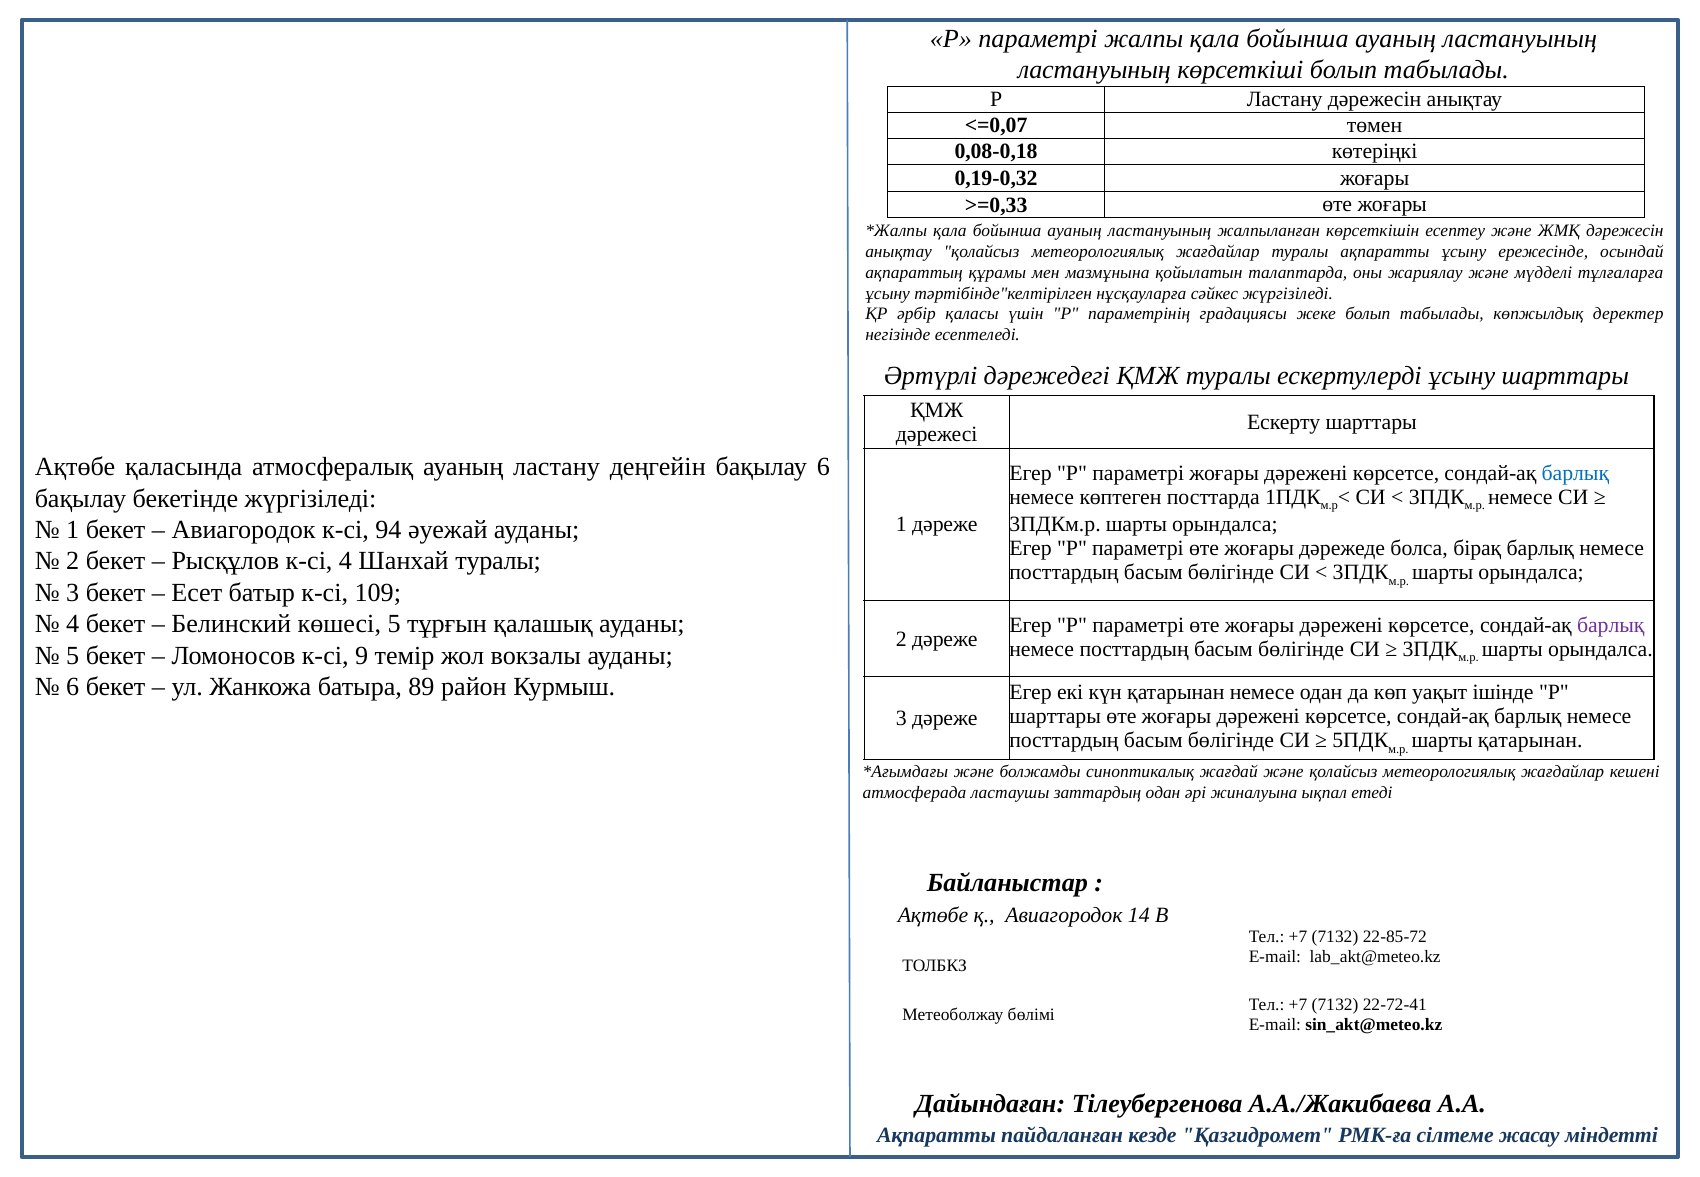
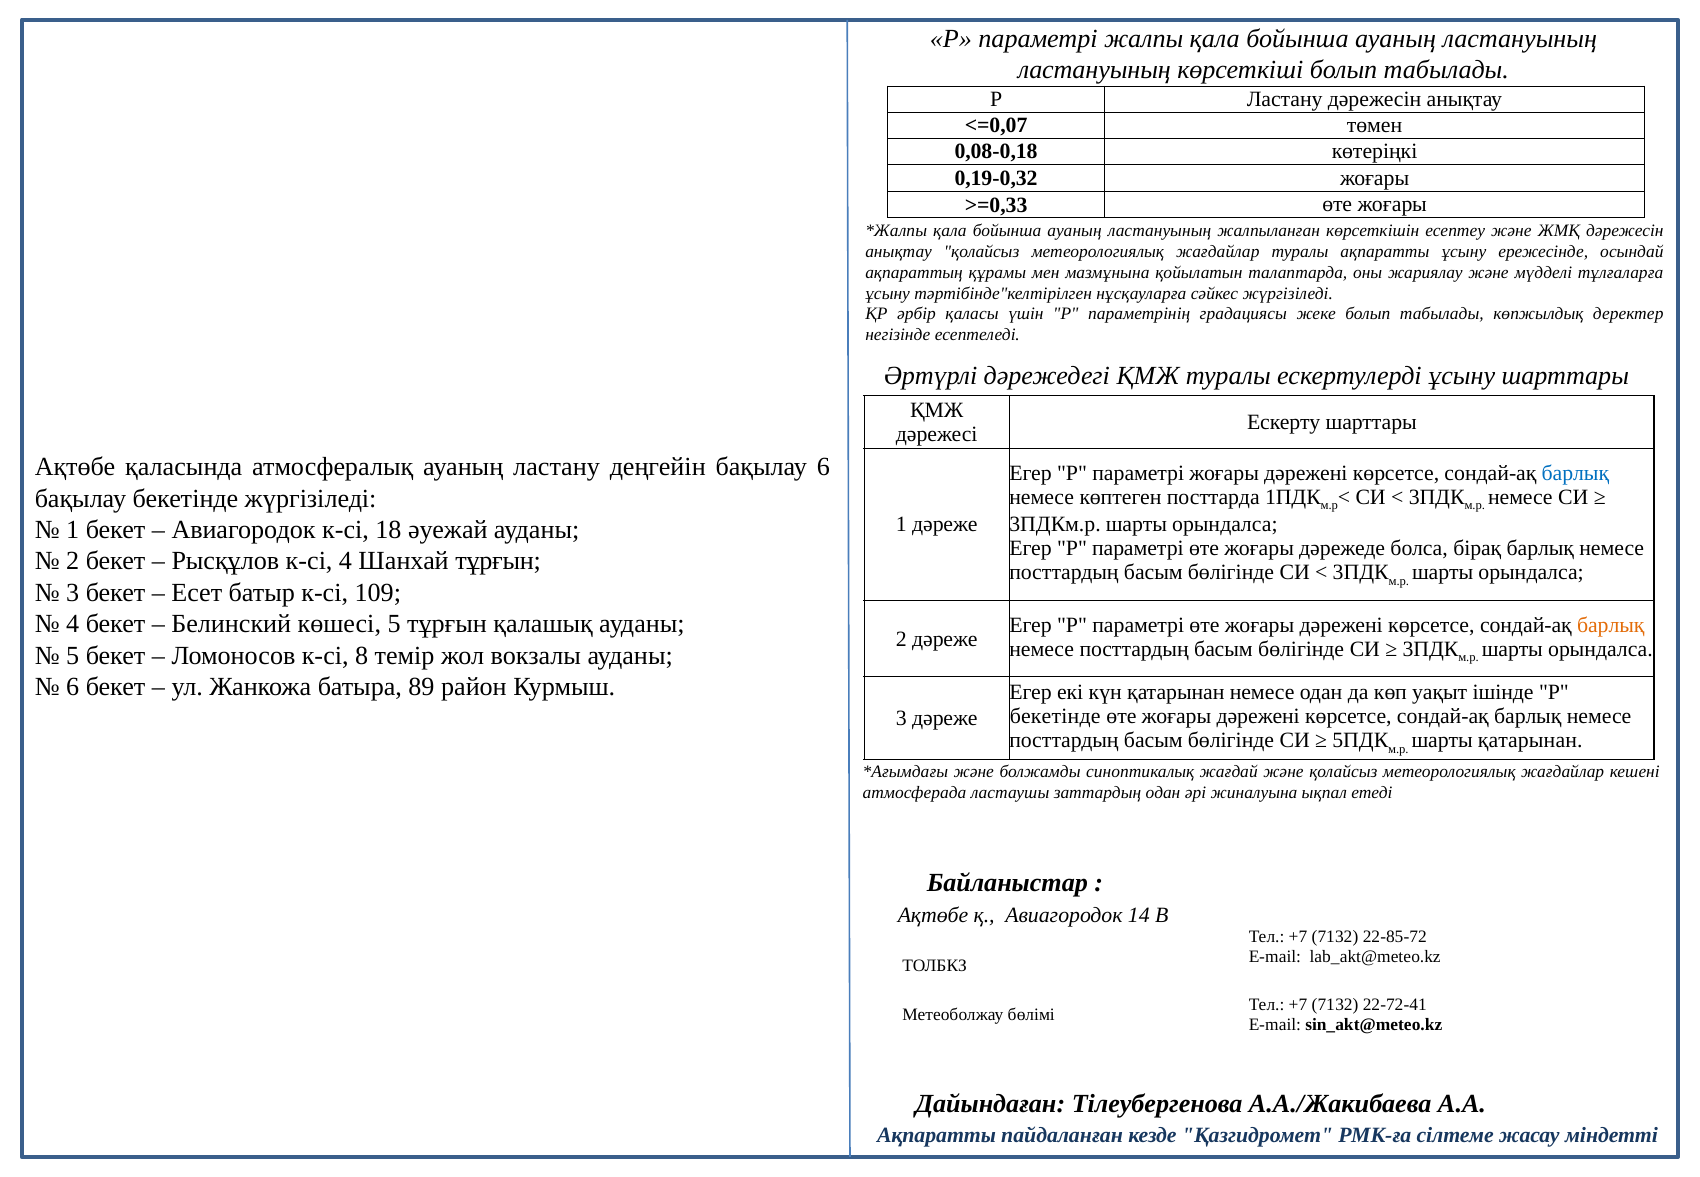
94: 94 -> 18
Шанхай туралы: туралы -> тұрғын
барлық at (1611, 625) colour: purple -> orange
9: 9 -> 8
шарттары at (1055, 716): шарттары -> бекетінде
